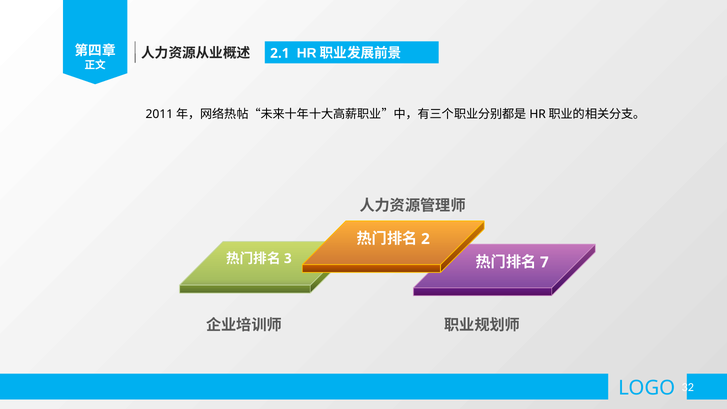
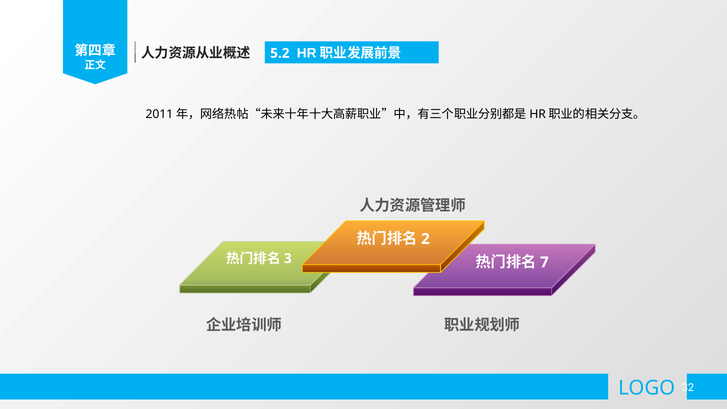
2.1: 2.1 -> 5.2
